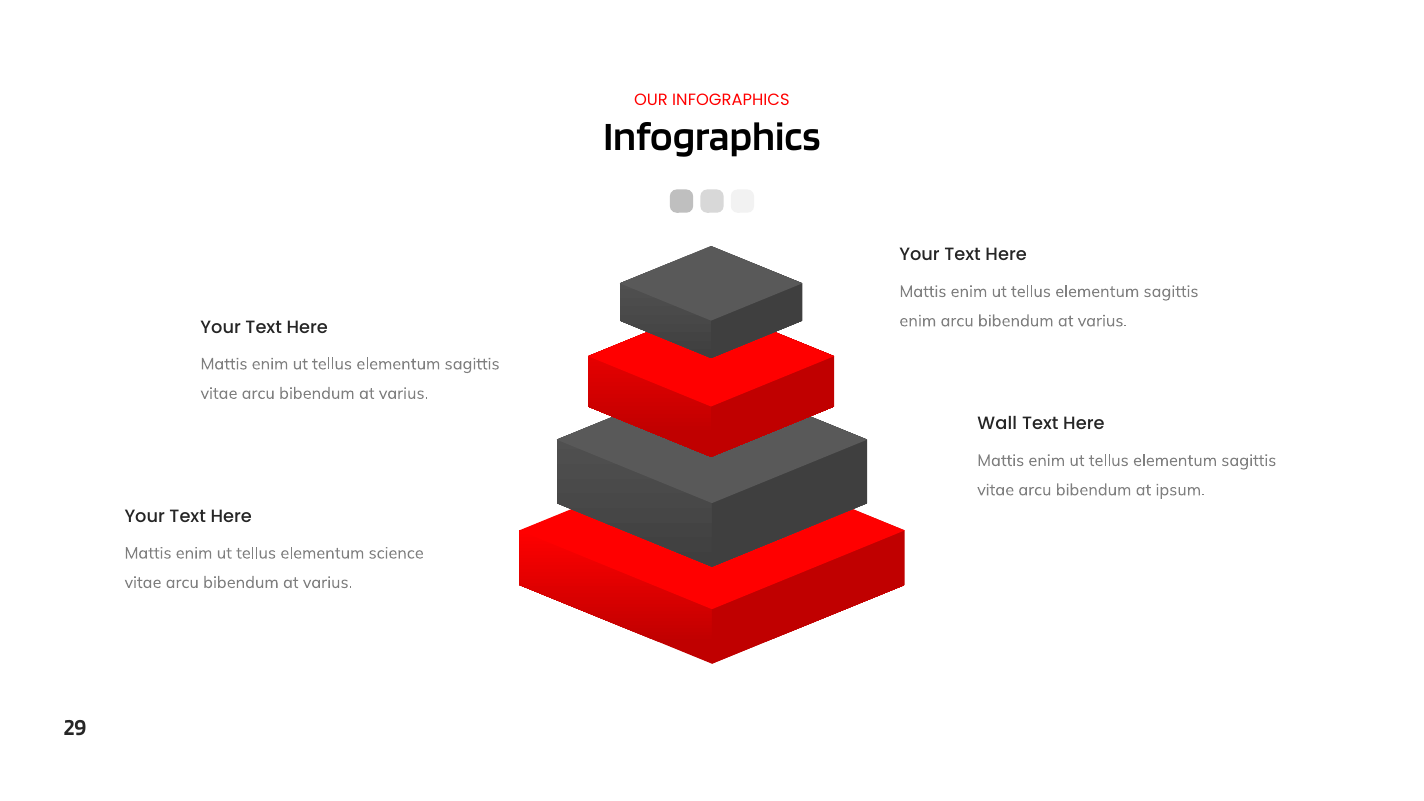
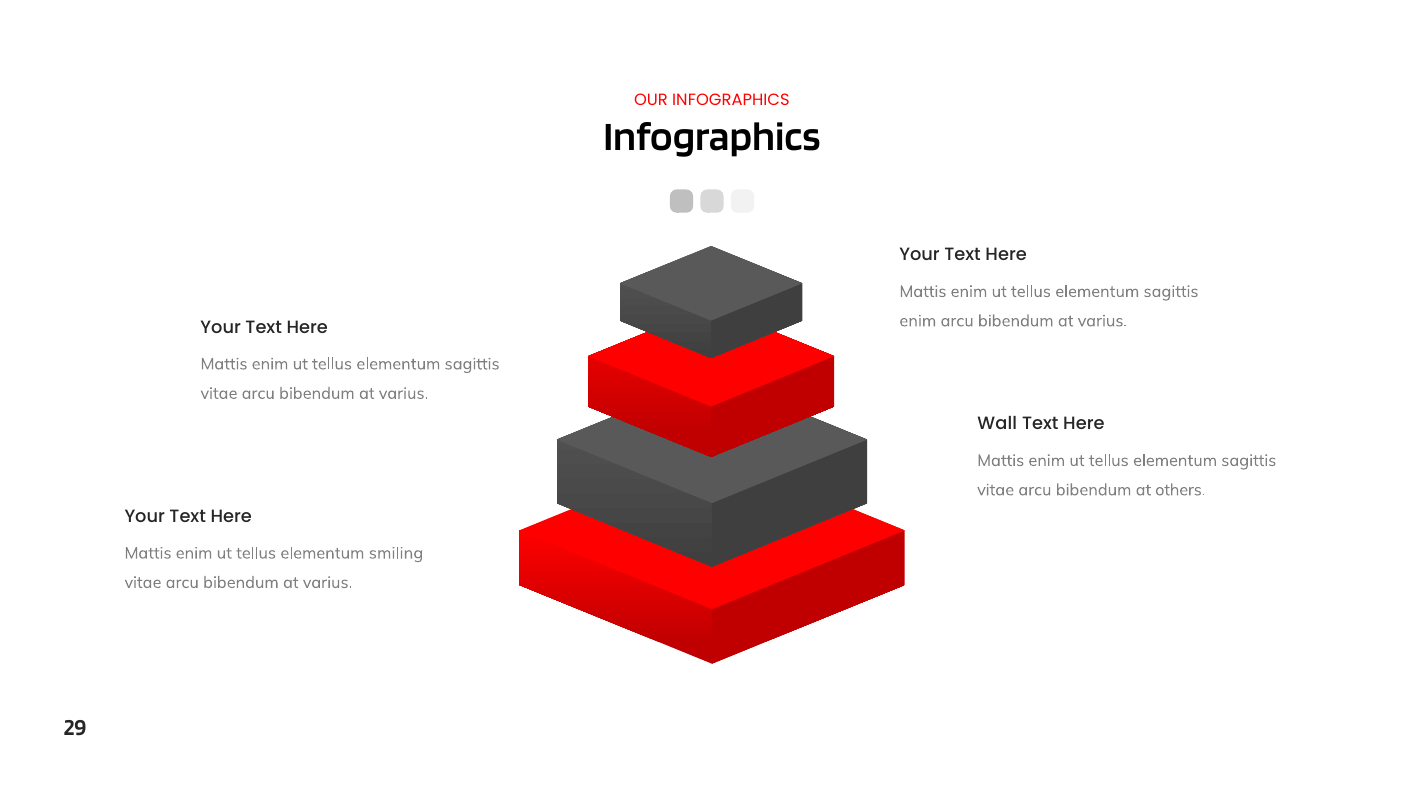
ipsum: ipsum -> others
science: science -> smiling
